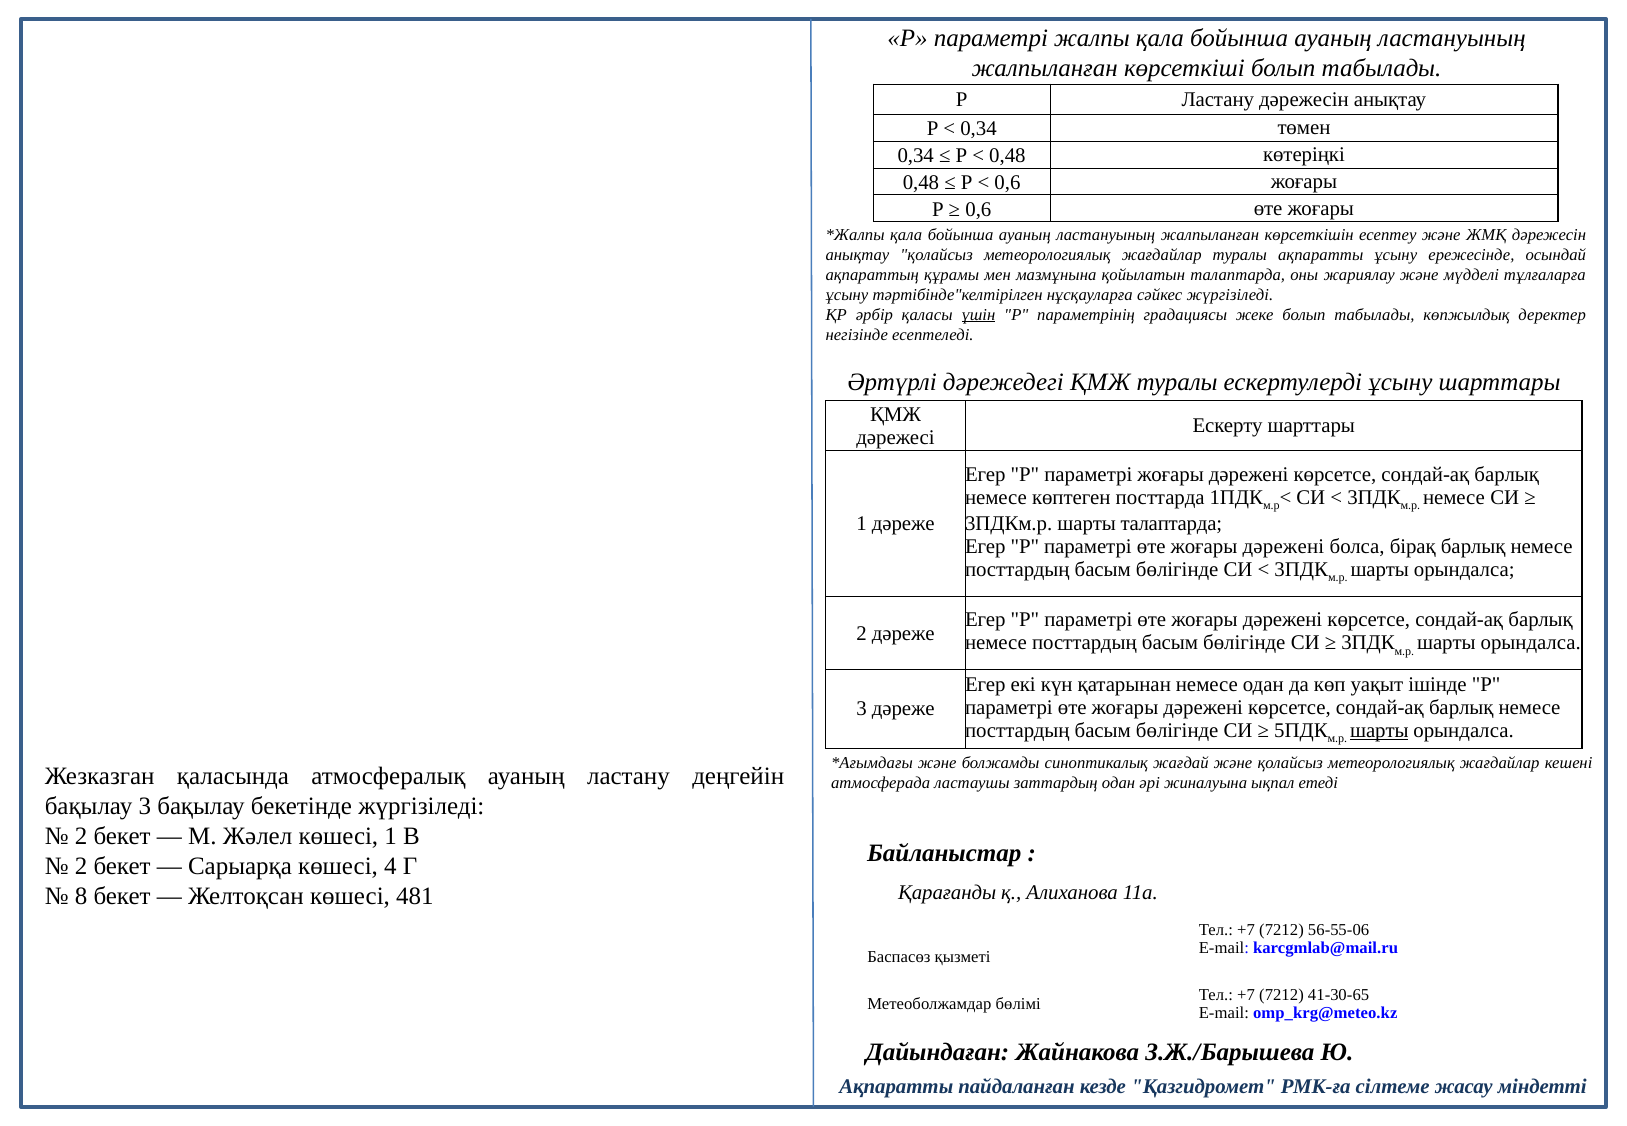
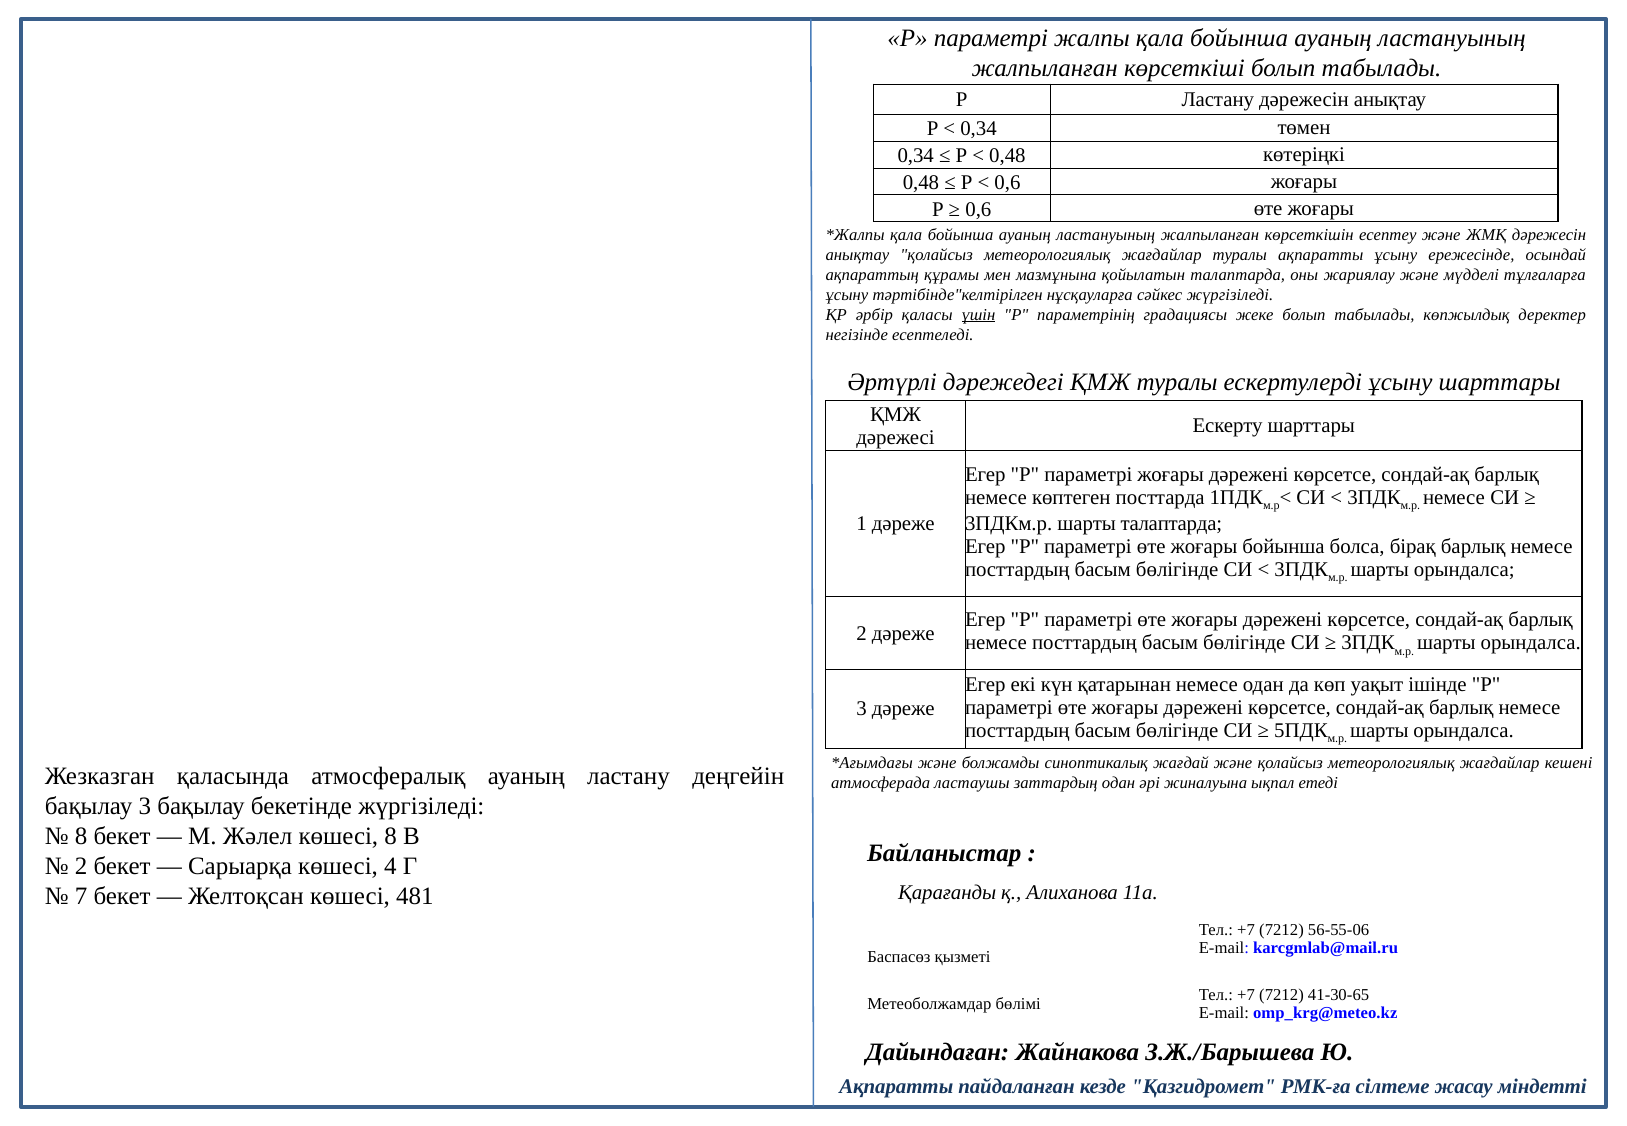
дәрежені at (1283, 547): дәрежені -> бойынша
шарты at (1379, 730) underline: present -> none
2 at (81, 837): 2 -> 8
көшесі 1: 1 -> 8
8: 8 -> 7
